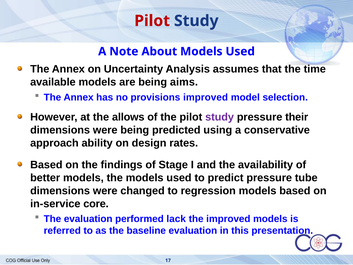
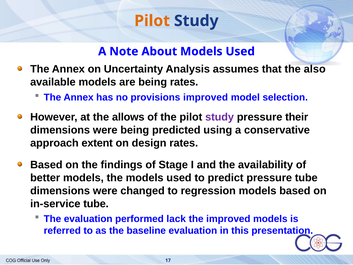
Pilot at (152, 21) colour: red -> orange
time: time -> also
being aims: aims -> rates
ability: ability -> extent
in-service core: core -> tube
